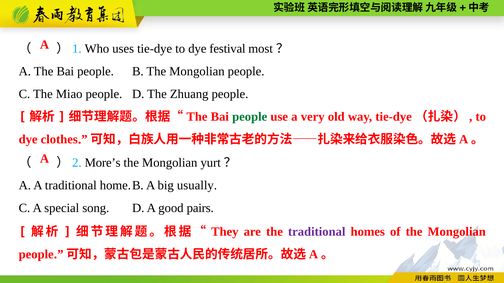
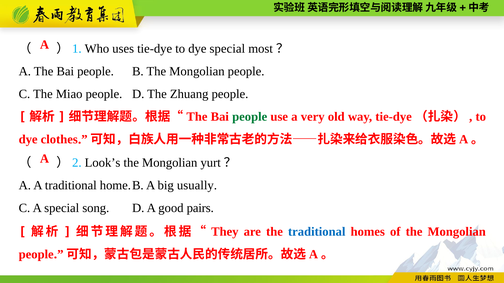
dye festival: festival -> special
More’s: More’s -> Look’s
traditional at (317, 232) colour: purple -> blue
